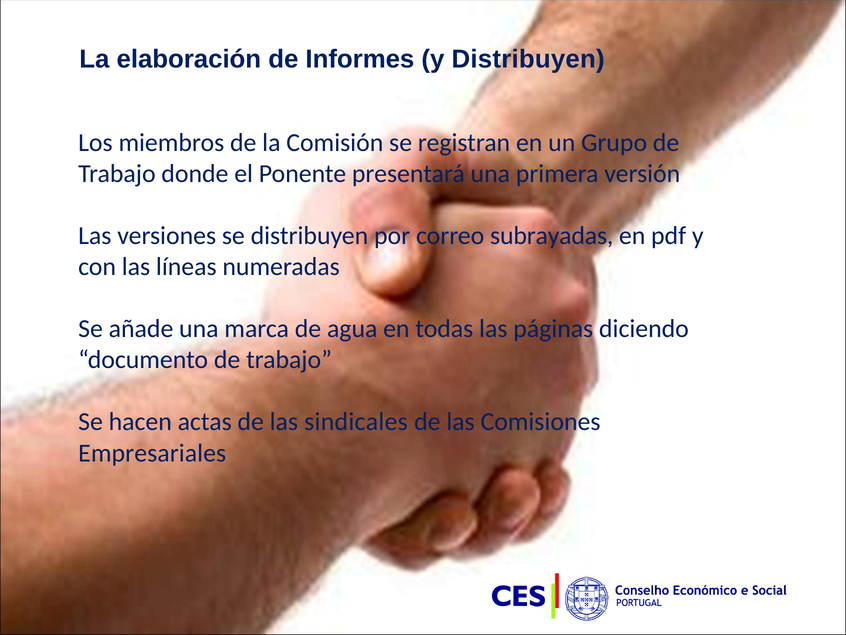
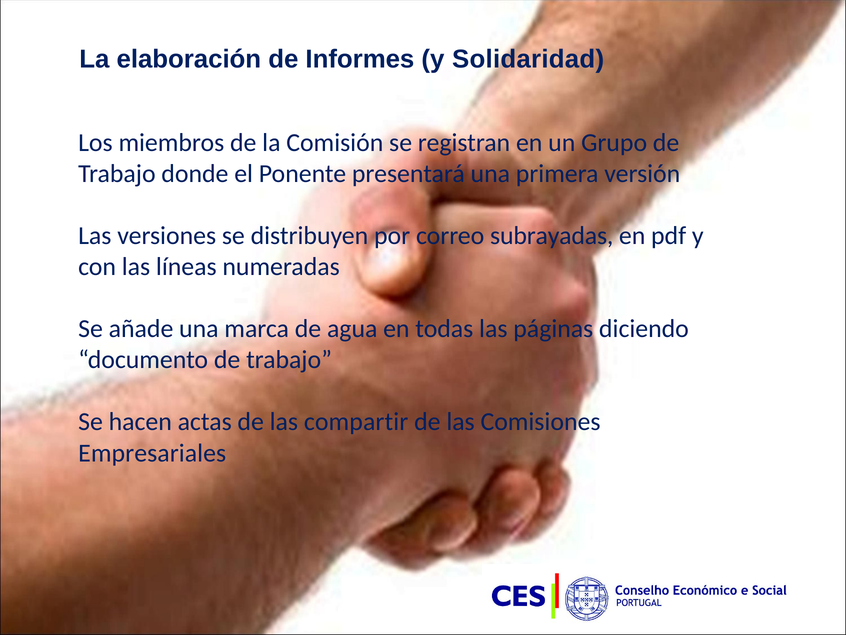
y Distribuyen: Distribuyen -> Solidaridad
sindicales: sindicales -> compartir
